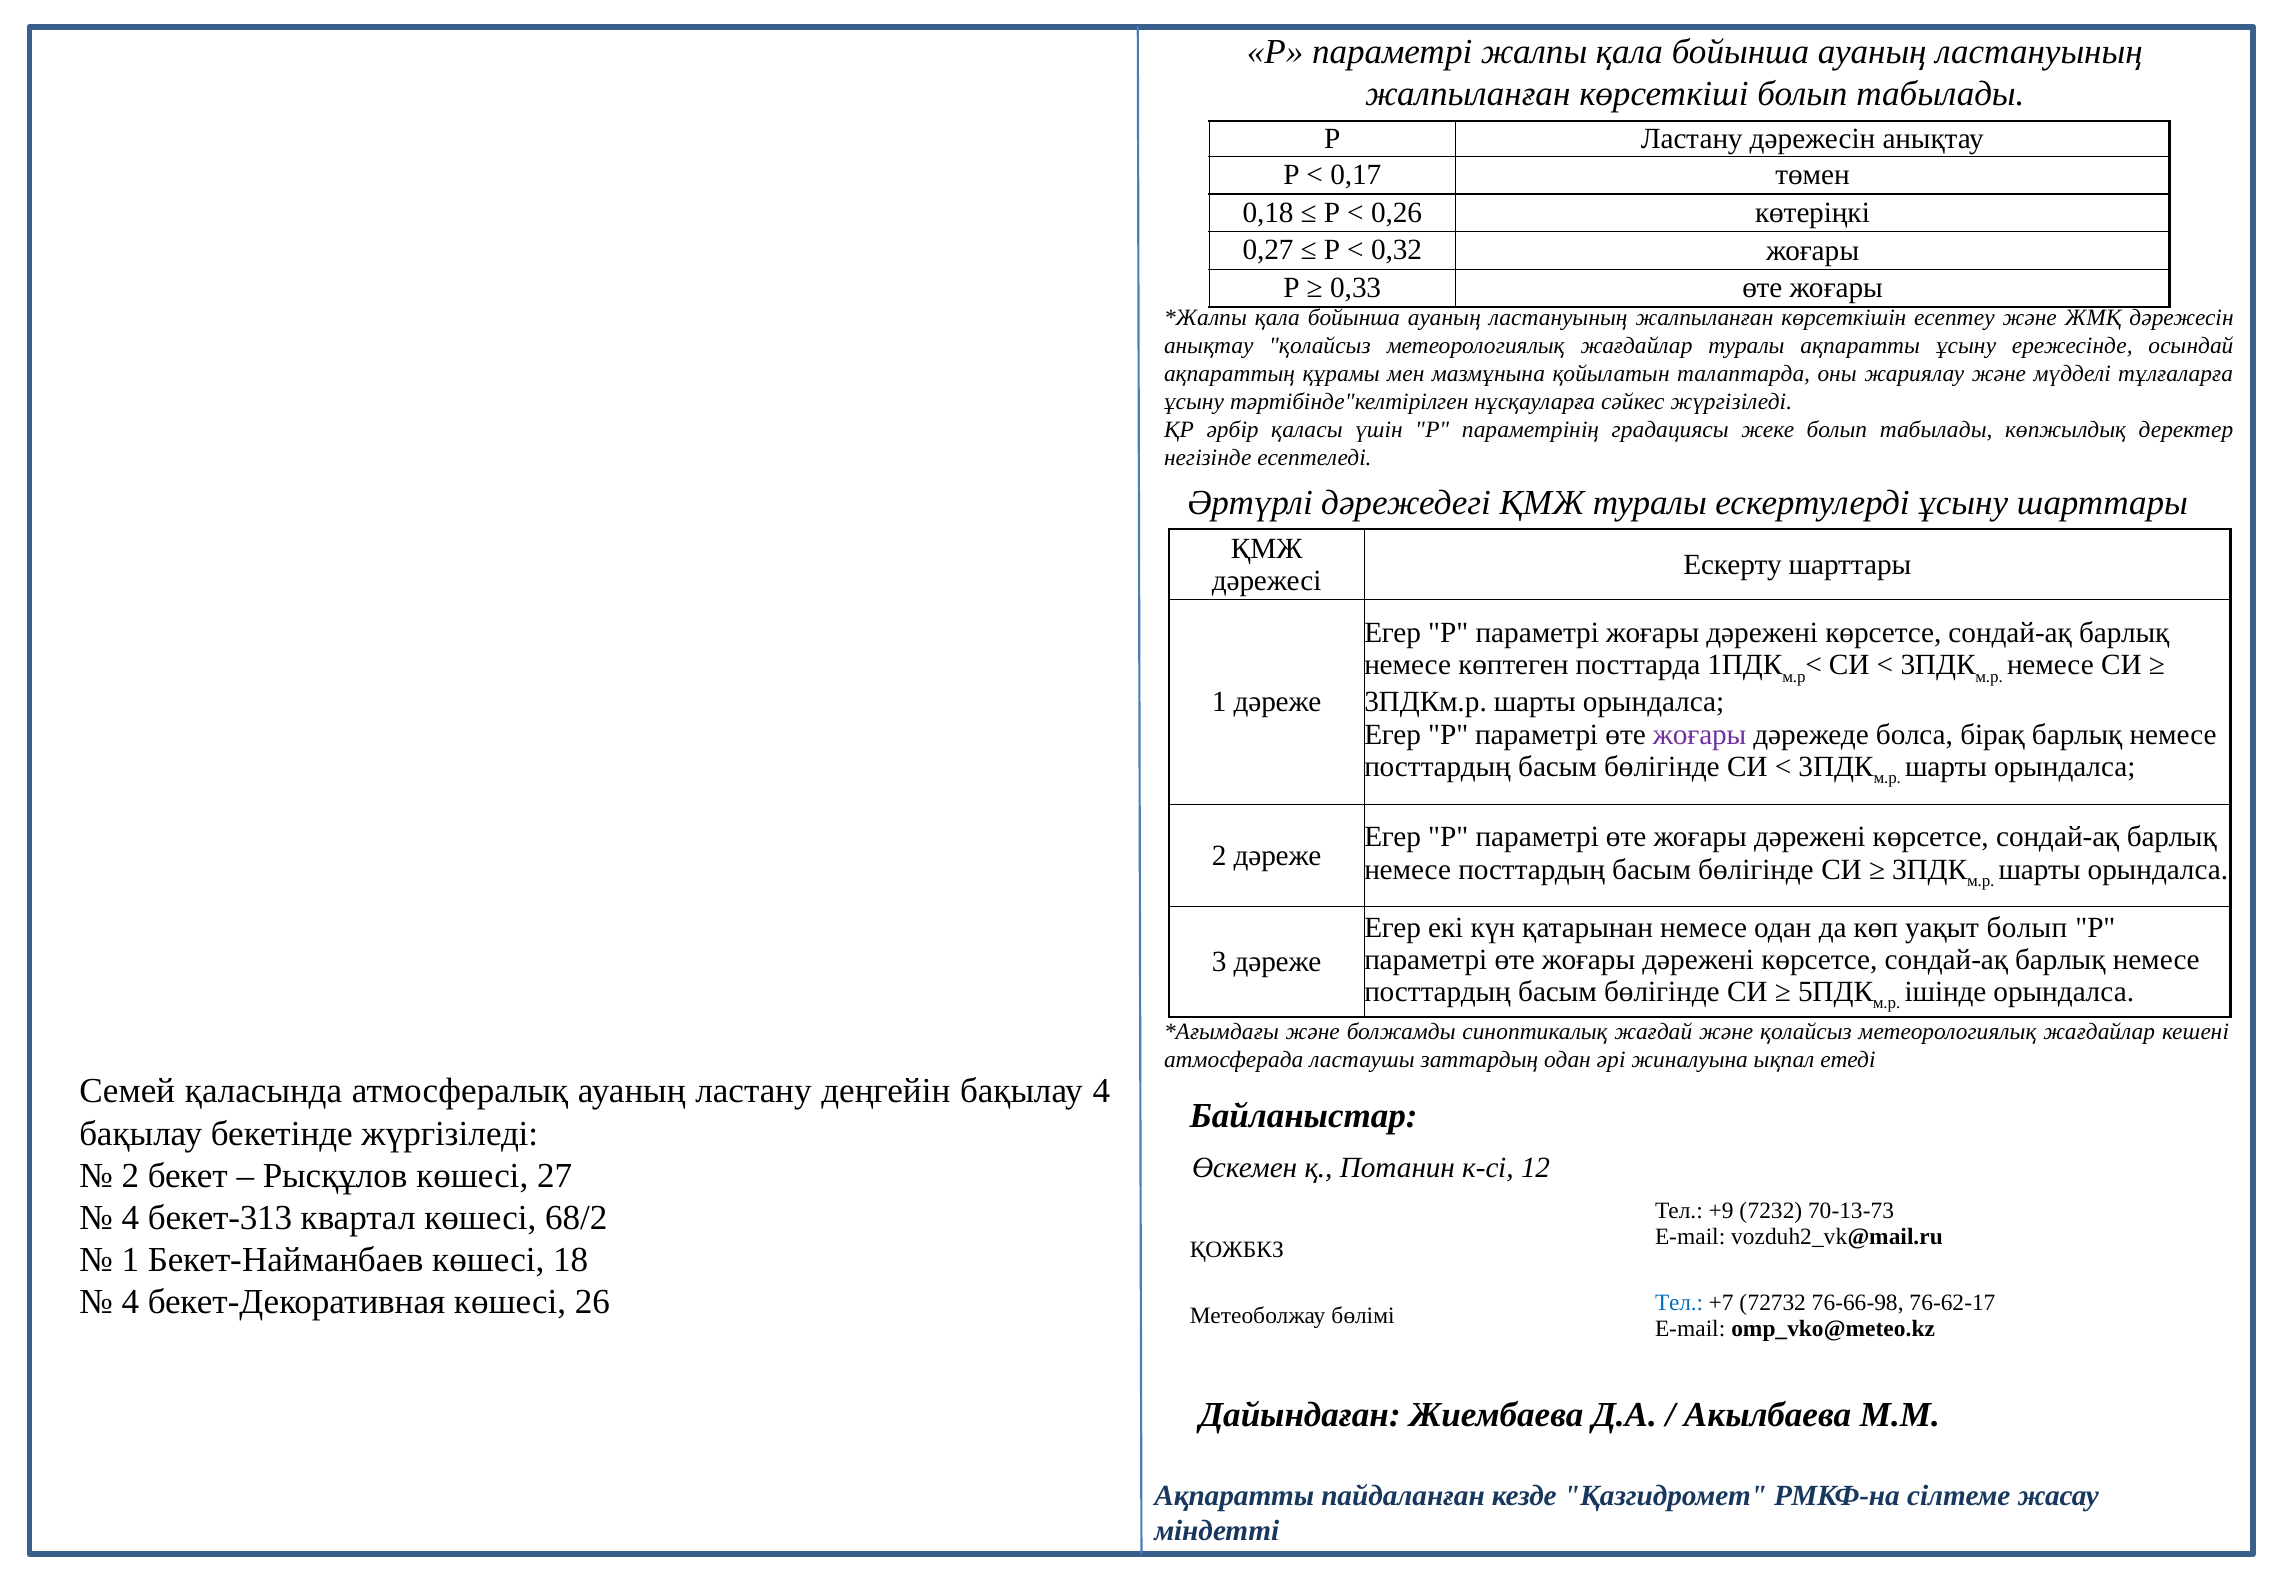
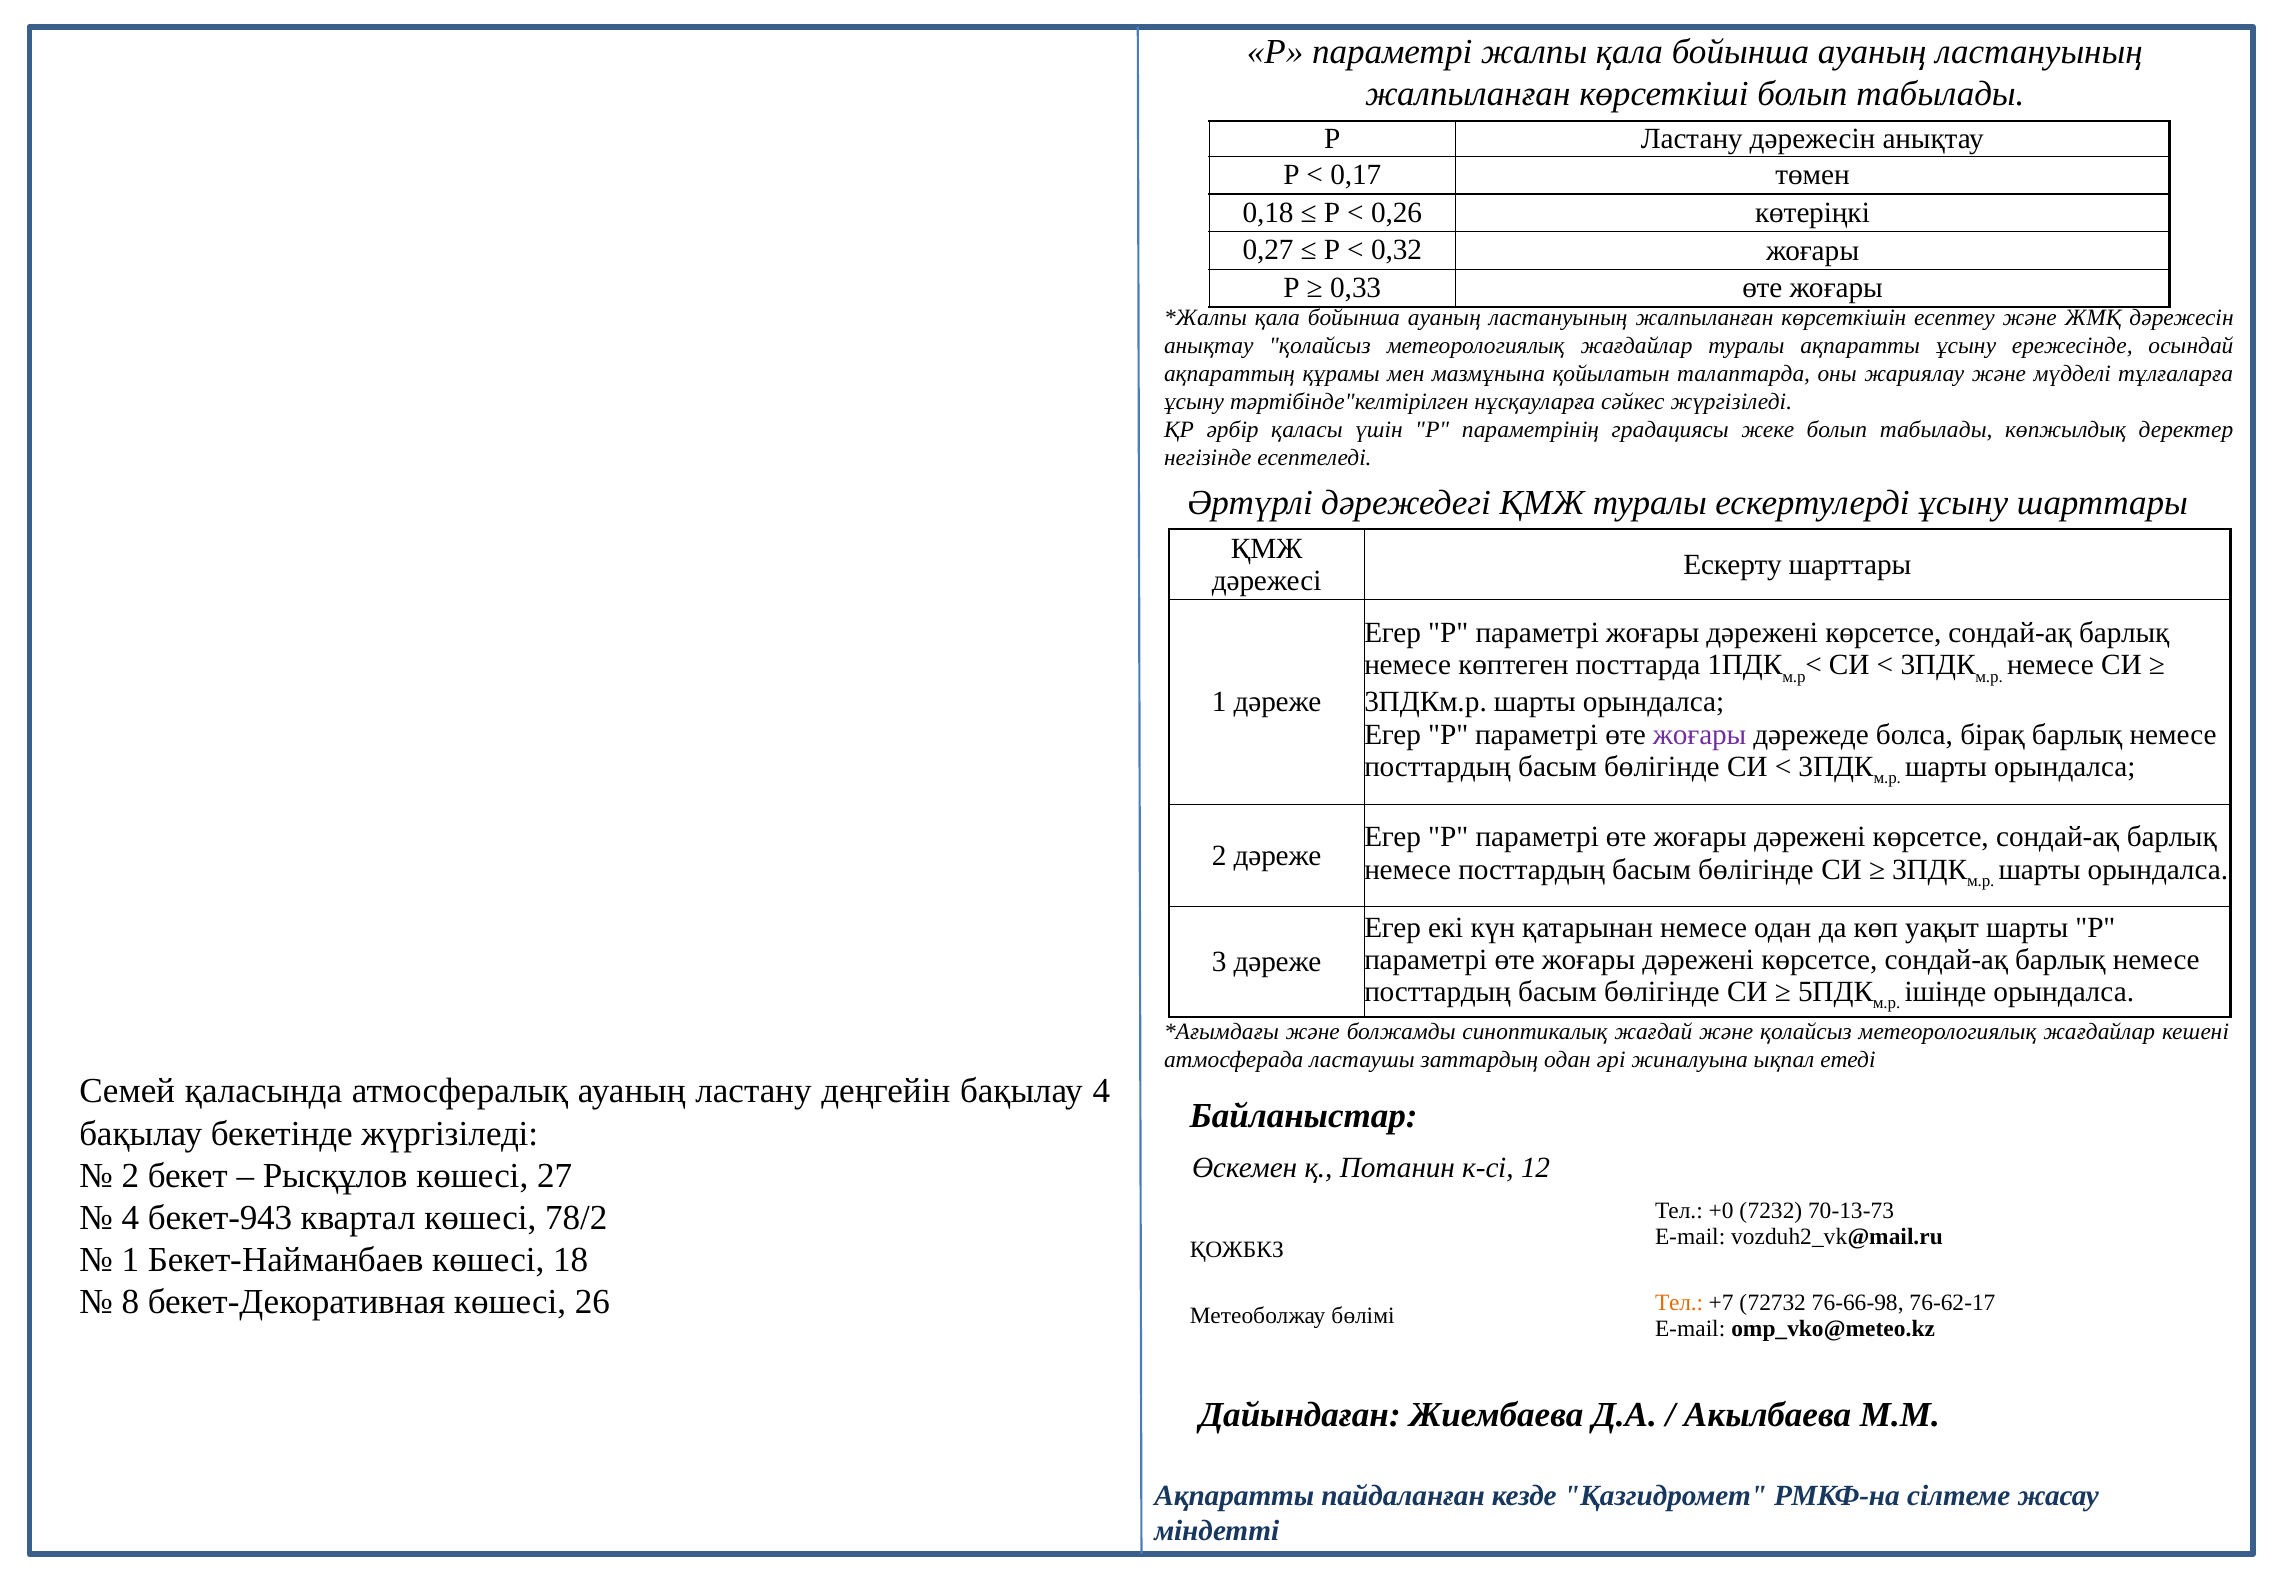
уақыт болып: болып -> шарты
+9: +9 -> +0
бекет-313: бекет-313 -> бекет-943
68/2: 68/2 -> 78/2
4 at (130, 1302): 4 -> 8
Тел at (1679, 1302) colour: blue -> orange
